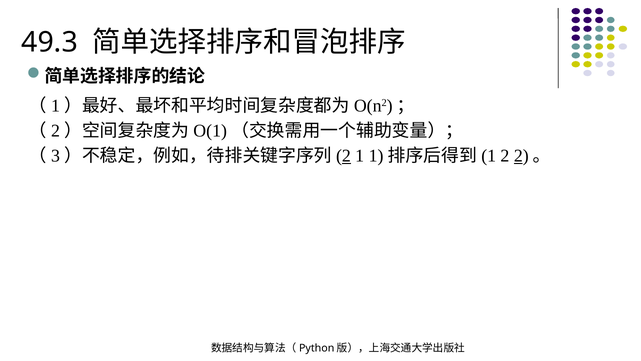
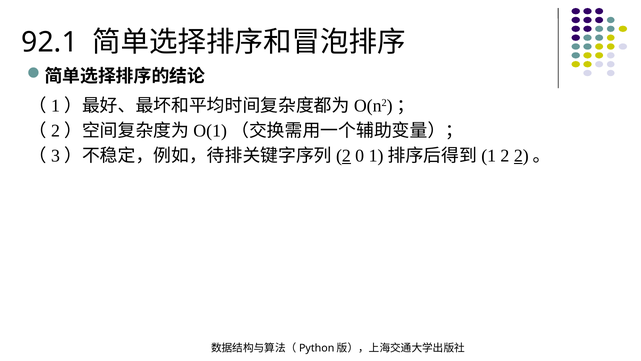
49.3: 49.3 -> 92.1
1: 1 -> 0
